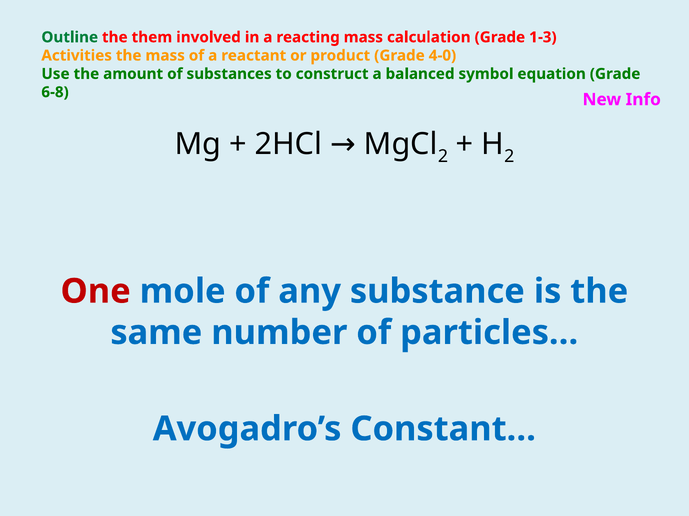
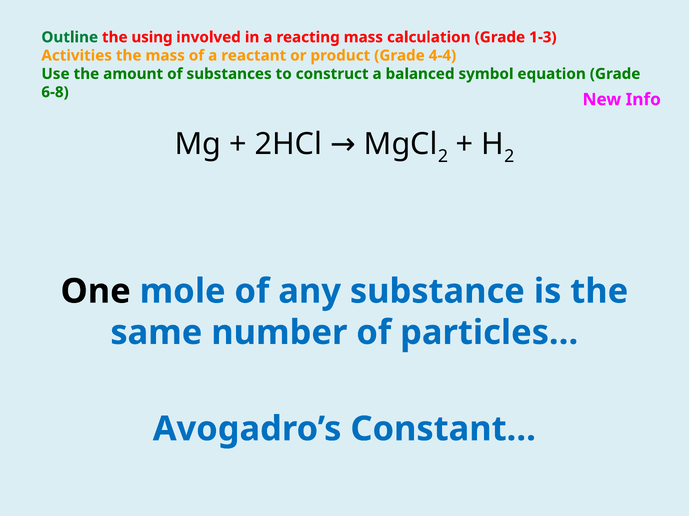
them: them -> using
4-0: 4-0 -> 4-4
One colour: red -> black
